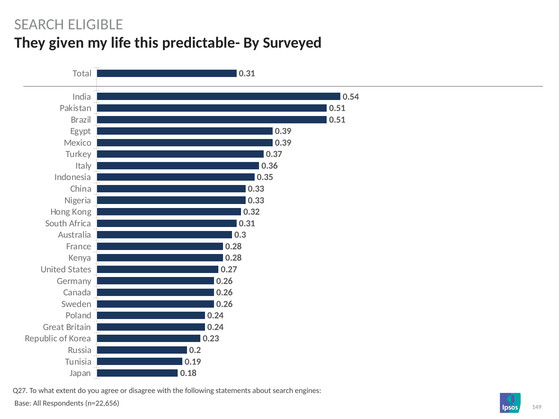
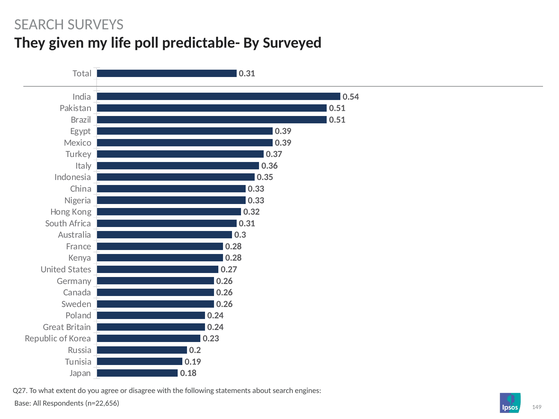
ELIGIBLE: ELIGIBLE -> SURVEYS
this: this -> poll
